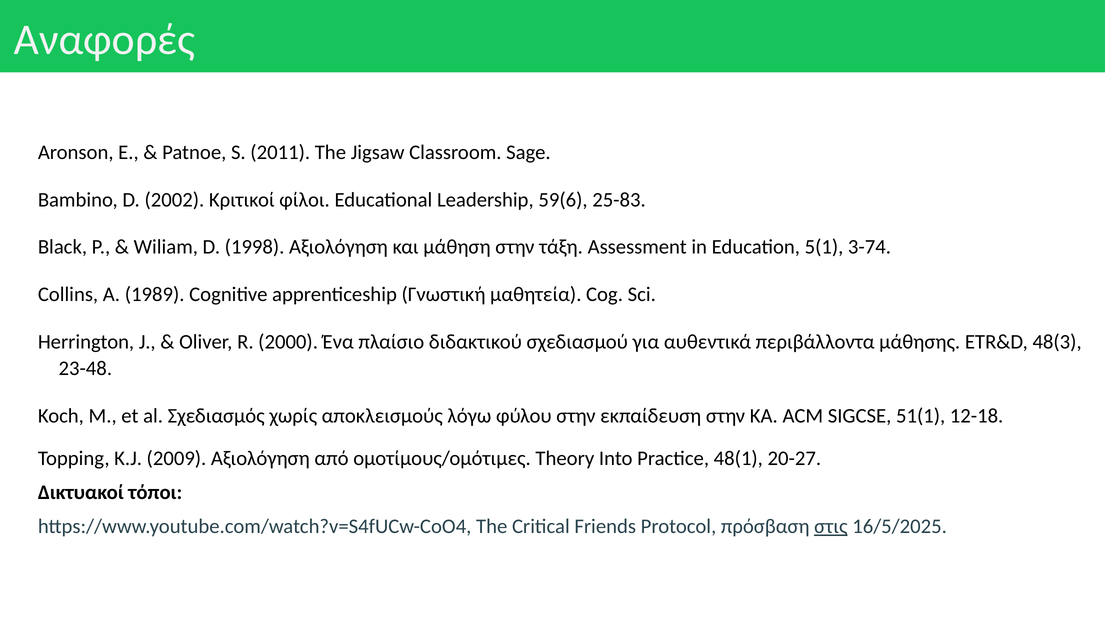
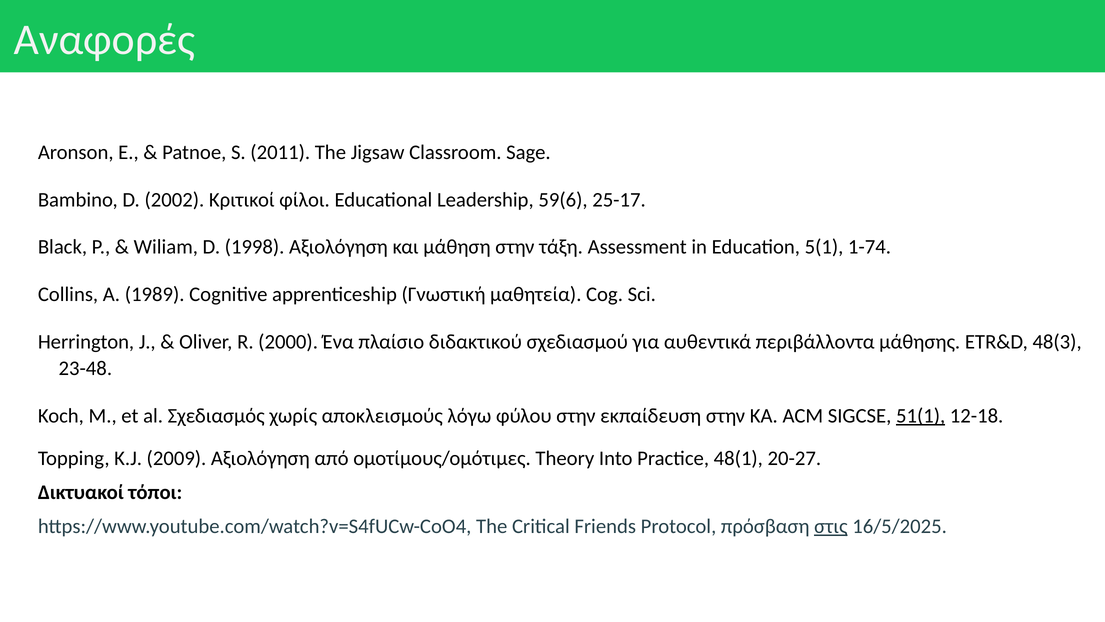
25-83: 25-83 -> 25-17
3-74: 3-74 -> 1-74
51(1 underline: none -> present
